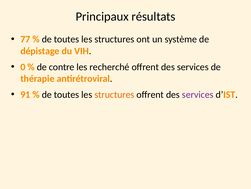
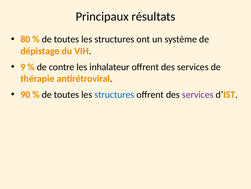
77: 77 -> 80
0: 0 -> 9
recherché: recherché -> inhalateur
91: 91 -> 90
structures at (114, 94) colour: orange -> blue
